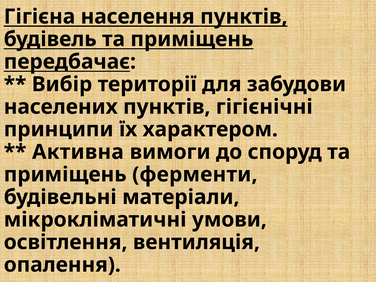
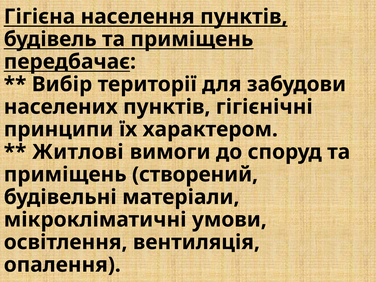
Активна: Активна -> Житлові
ферменти: ферменти -> створений
